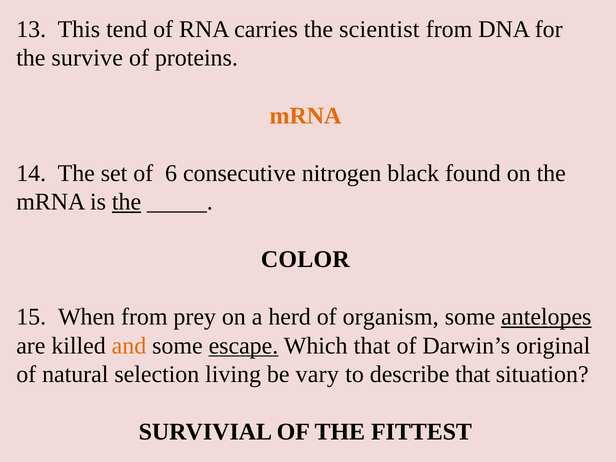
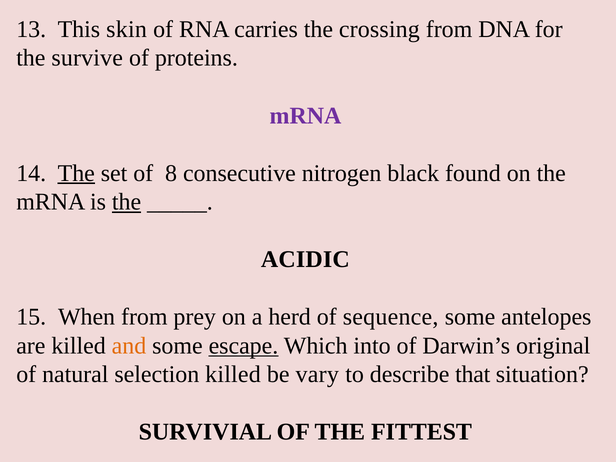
tend: tend -> skin
scientist: scientist -> crossing
mRNA at (305, 116) colour: orange -> purple
The at (76, 173) underline: none -> present
6: 6 -> 8
COLOR: COLOR -> ACIDIC
organism: organism -> sequence
antelopes underline: present -> none
Which that: that -> into
selection living: living -> killed
